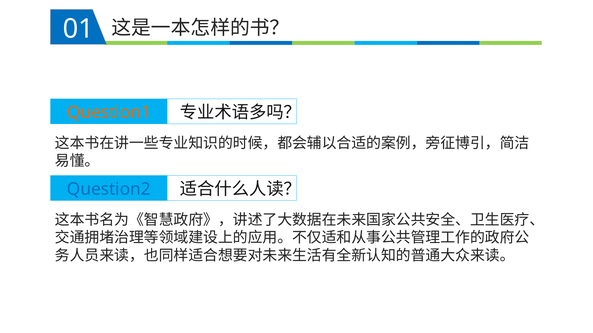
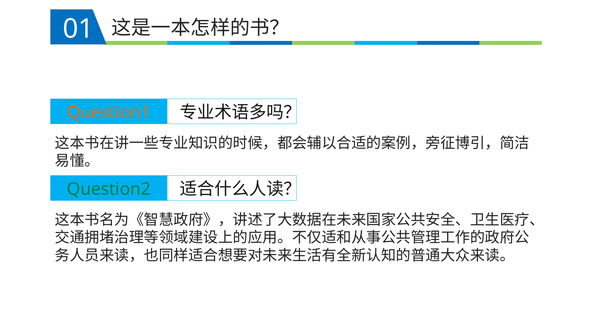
Question2 colour: blue -> green
